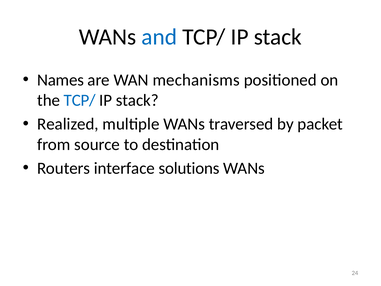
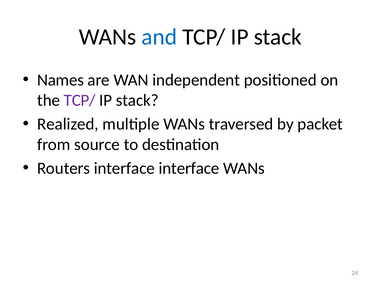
mechanisms: mechanisms -> independent
TCP/ at (80, 100) colour: blue -> purple
interface solutions: solutions -> interface
